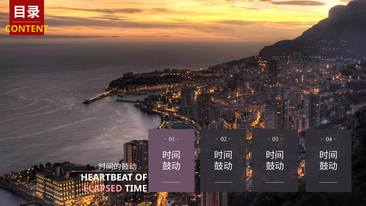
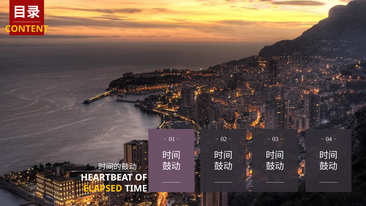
ELAPSED colour: pink -> yellow
